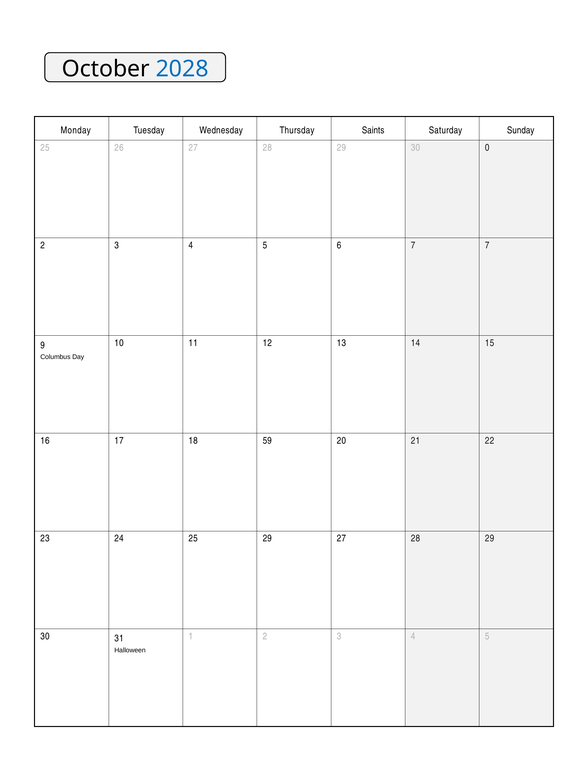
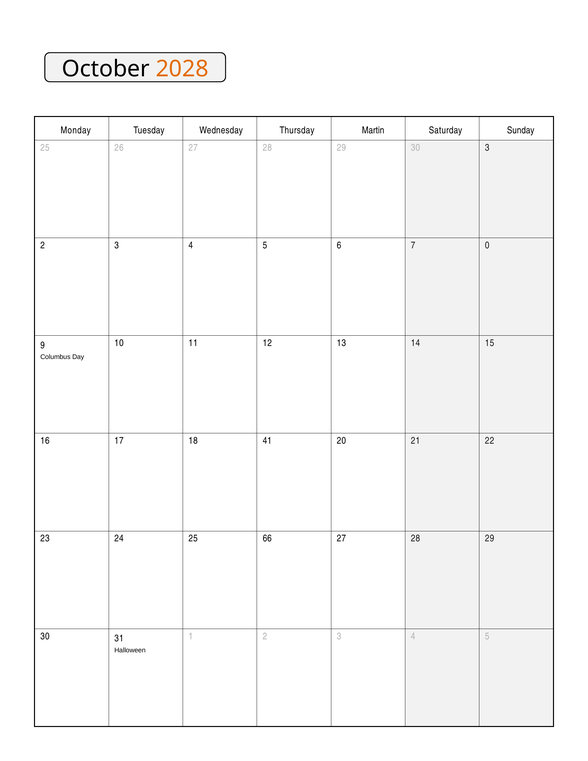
2028 colour: blue -> orange
Saints: Saints -> Martin
30 0: 0 -> 3
7 7: 7 -> 0
59: 59 -> 41
25 29: 29 -> 66
